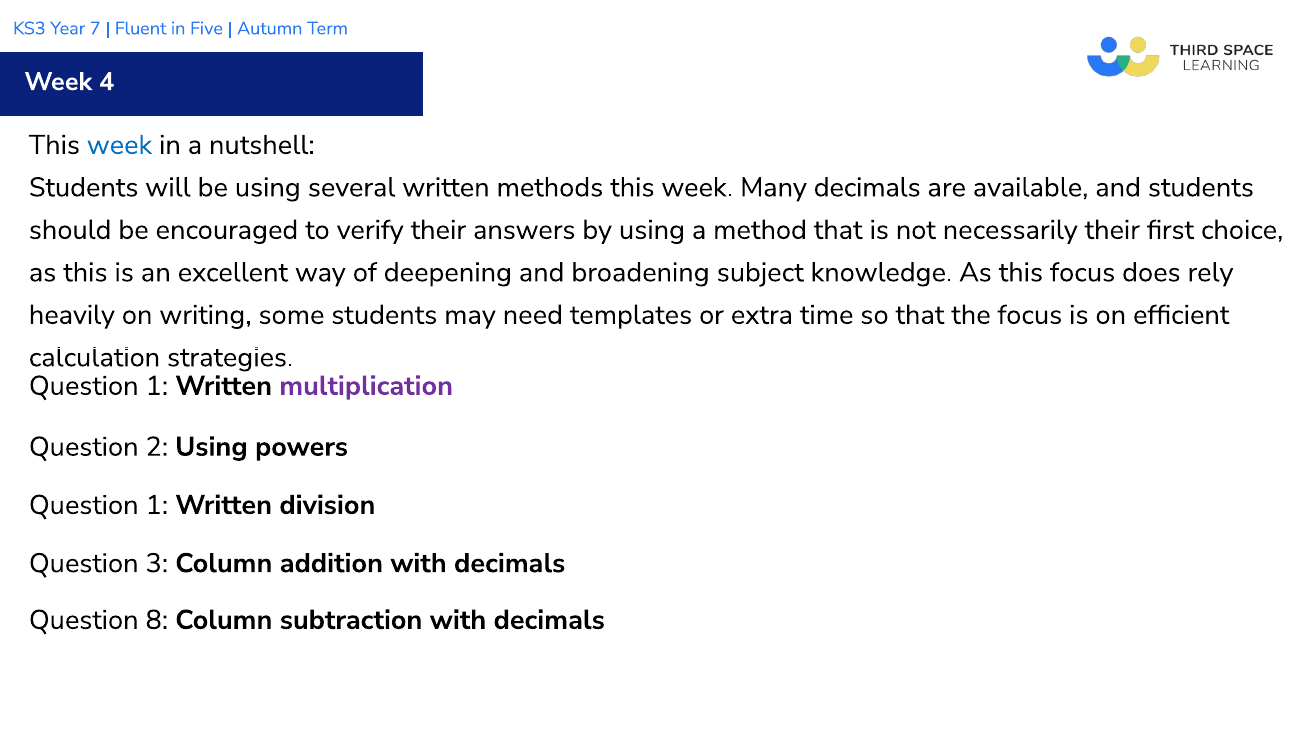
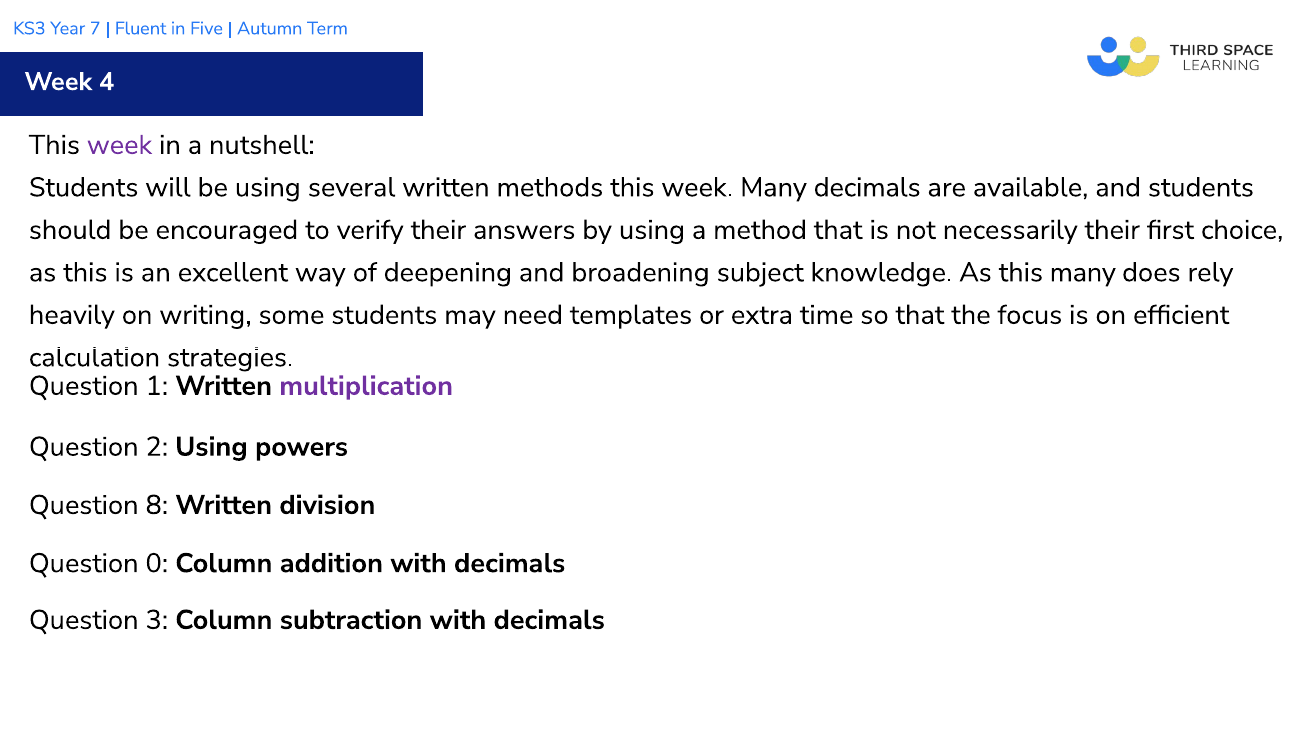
week at (119, 145) colour: blue -> purple
this focus: focus -> many
1 at (157, 505): 1 -> 8
3: 3 -> 0
8: 8 -> 3
